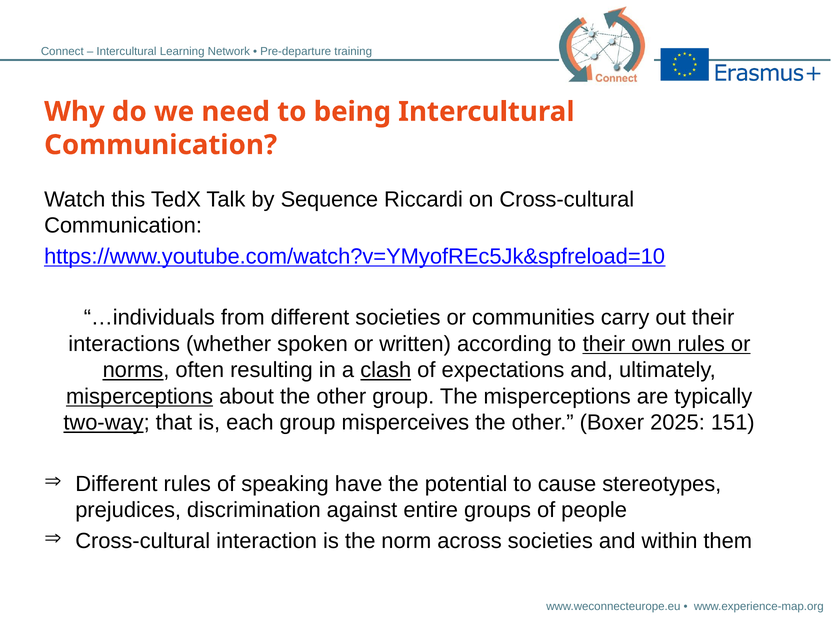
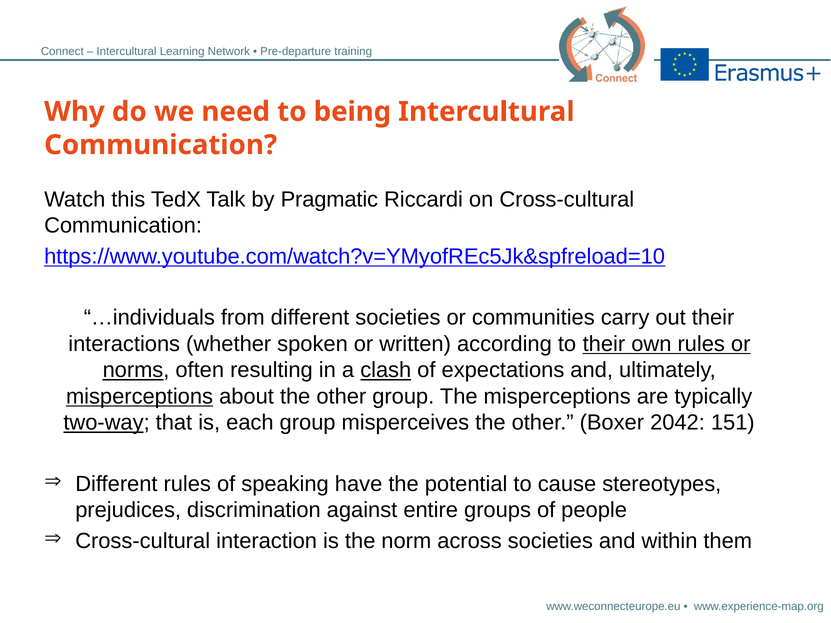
Sequence: Sequence -> Pragmatic
2025: 2025 -> 2042
